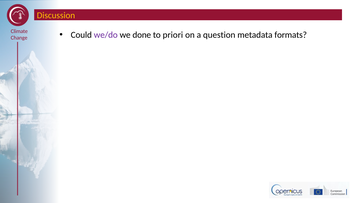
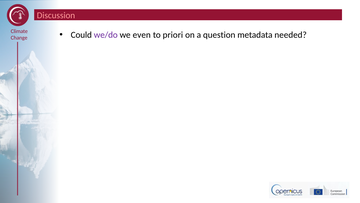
Discussion colour: yellow -> pink
done: done -> even
formats: formats -> needed
